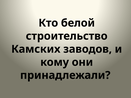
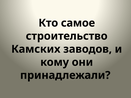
белой: белой -> самое
